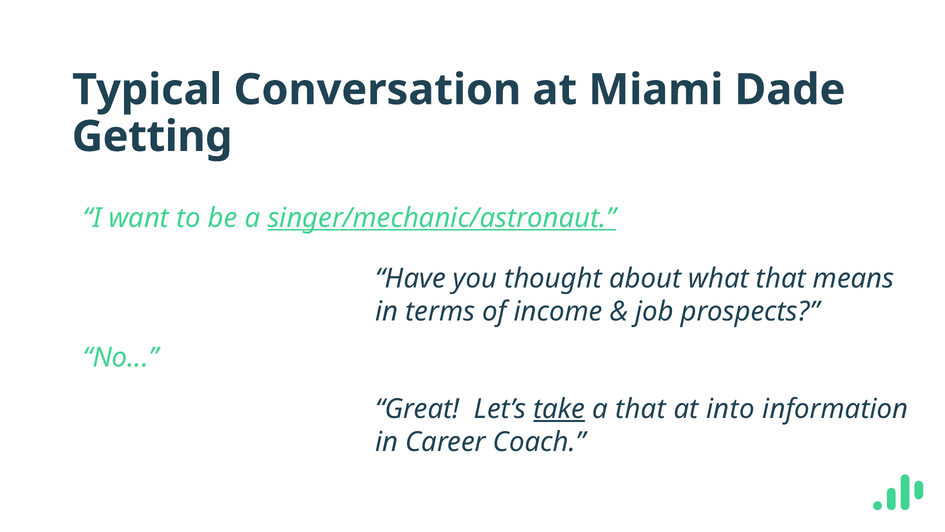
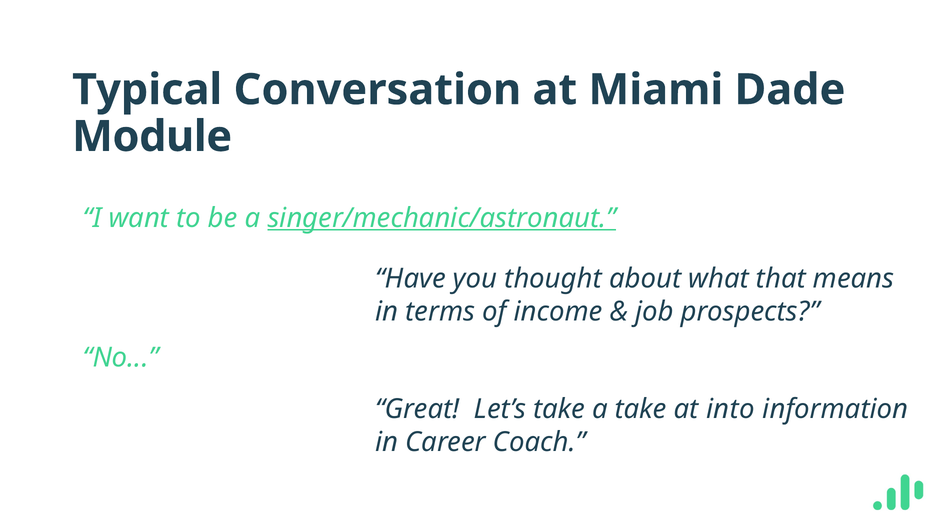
Getting: Getting -> Module
take at (559, 409) underline: present -> none
a that: that -> take
